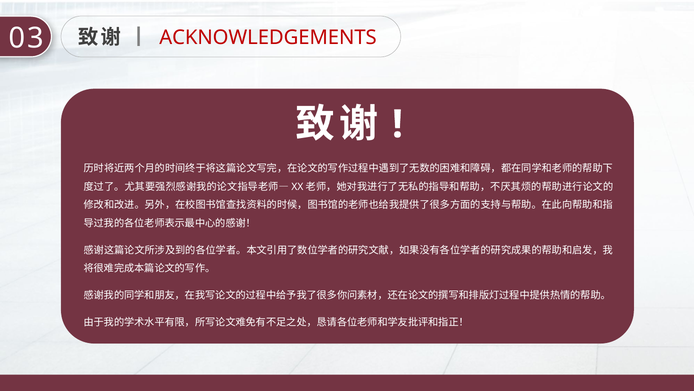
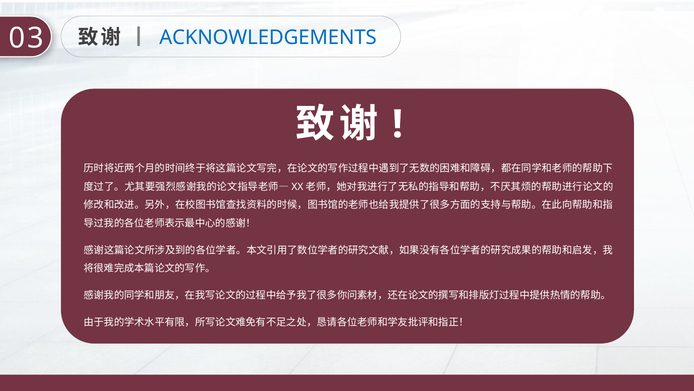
ACKNOWLEDGEMENTS colour: red -> blue
